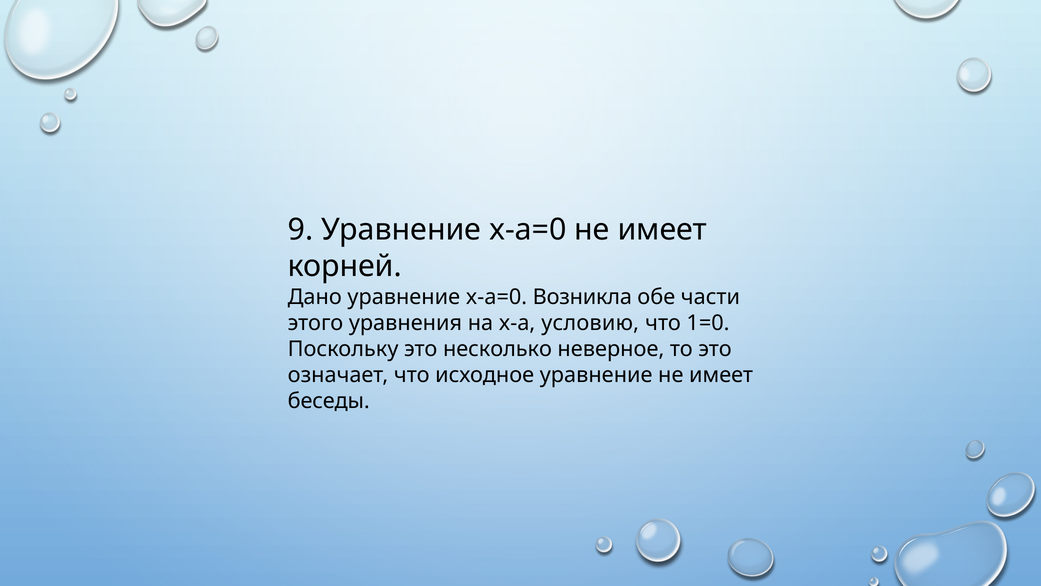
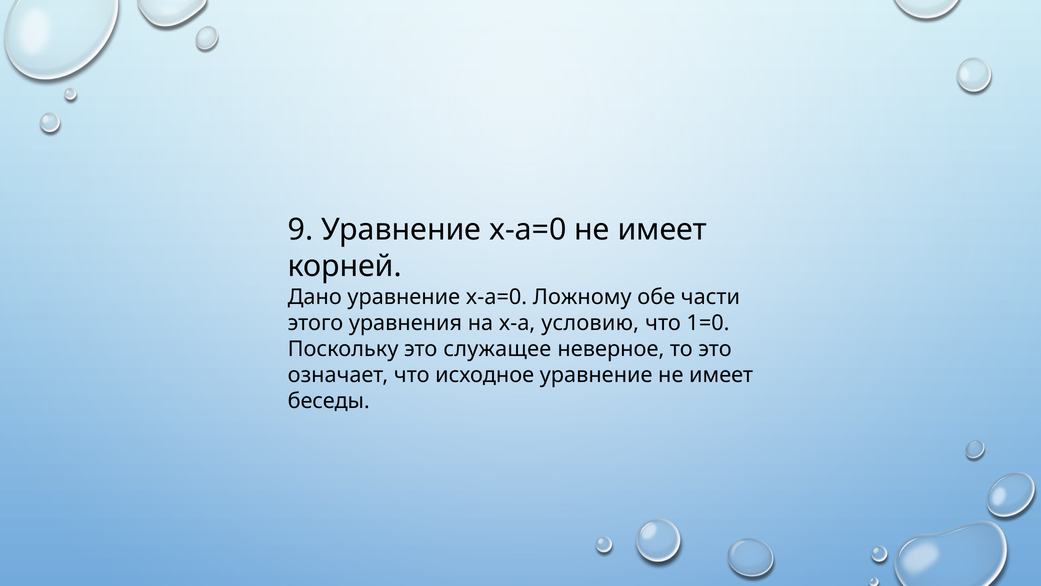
Возникла: Возникла -> Ложному
несколько: несколько -> служащее
